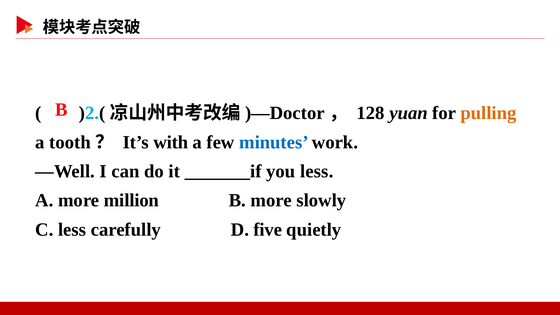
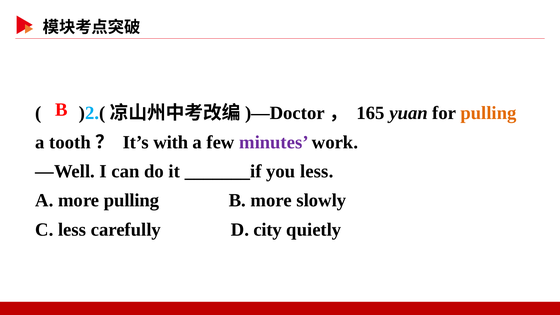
128: 128 -> 165
minutes colour: blue -> purple
more million: million -> pulling
five: five -> city
